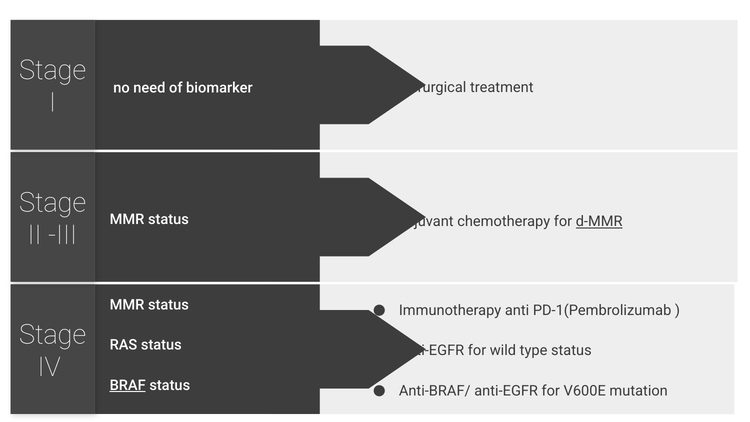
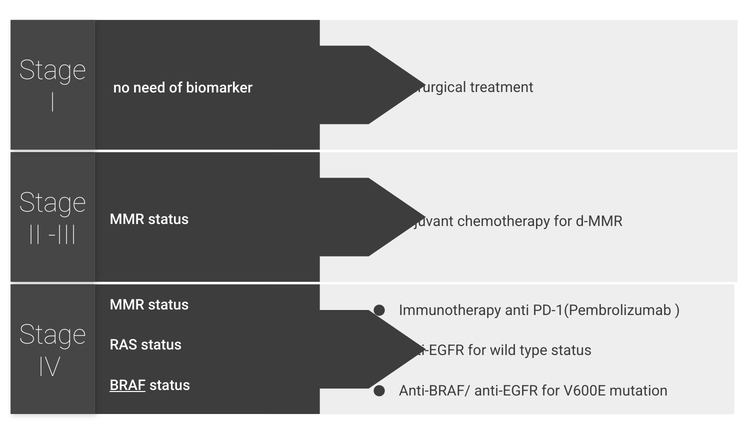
d-MMR underline: present -> none
